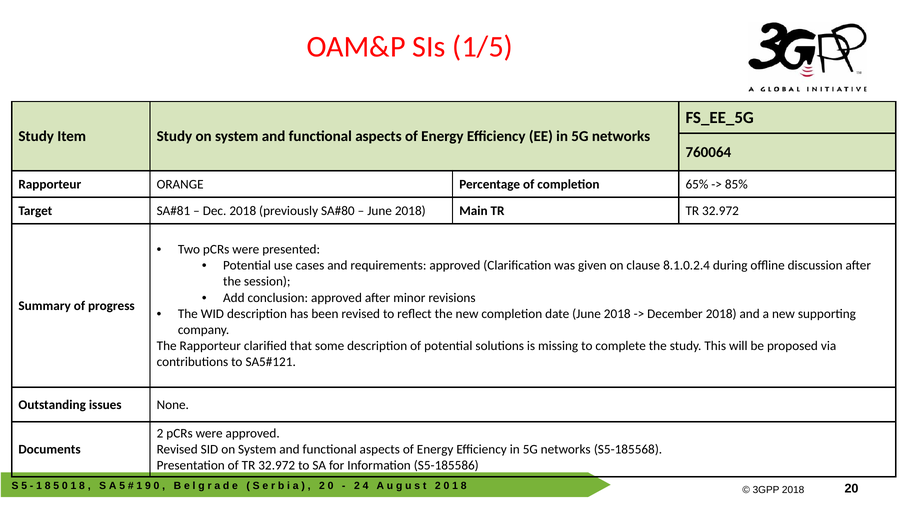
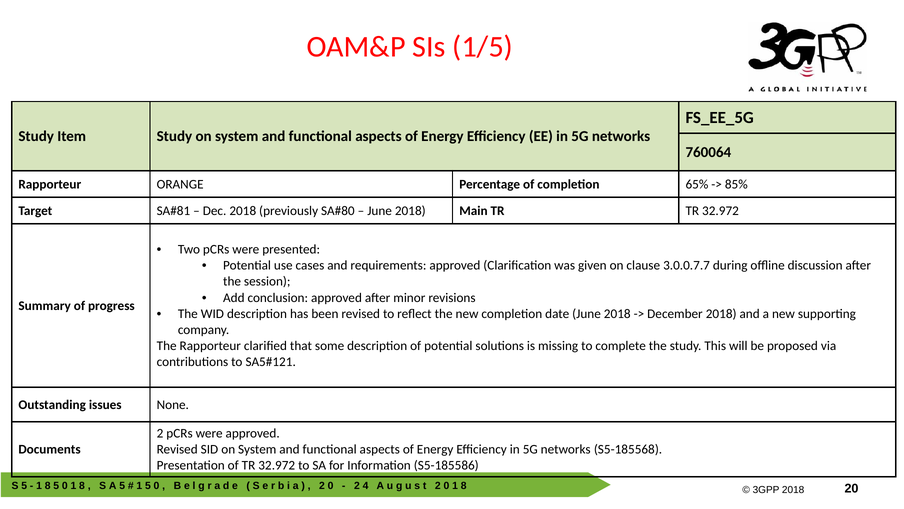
8.1.0.2.4: 8.1.0.2.4 -> 3.0.0.7.7
9 at (148, 486): 9 -> 5
